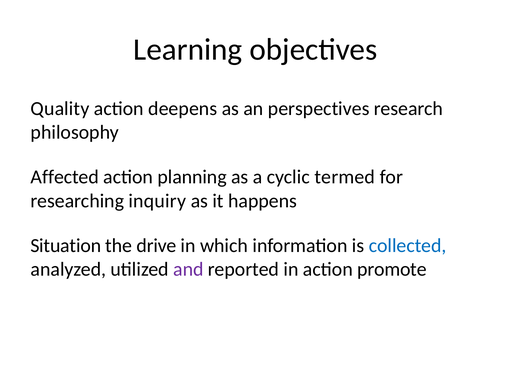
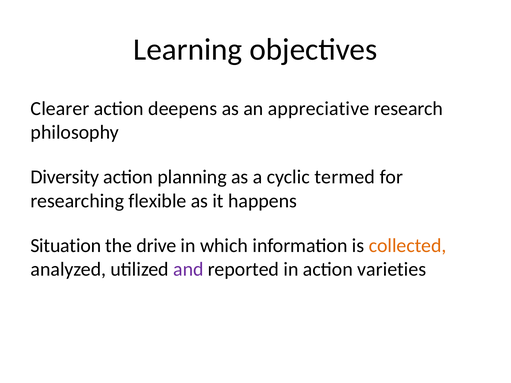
Quality: Quality -> Clearer
perspectives: perspectives -> appreciative
Affected: Affected -> Diversity
inquiry: inquiry -> flexible
collected colour: blue -> orange
promote: promote -> varieties
